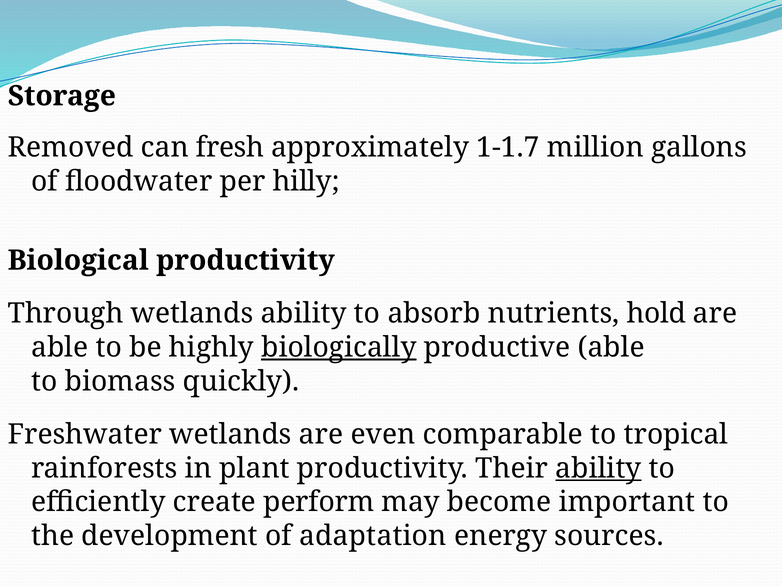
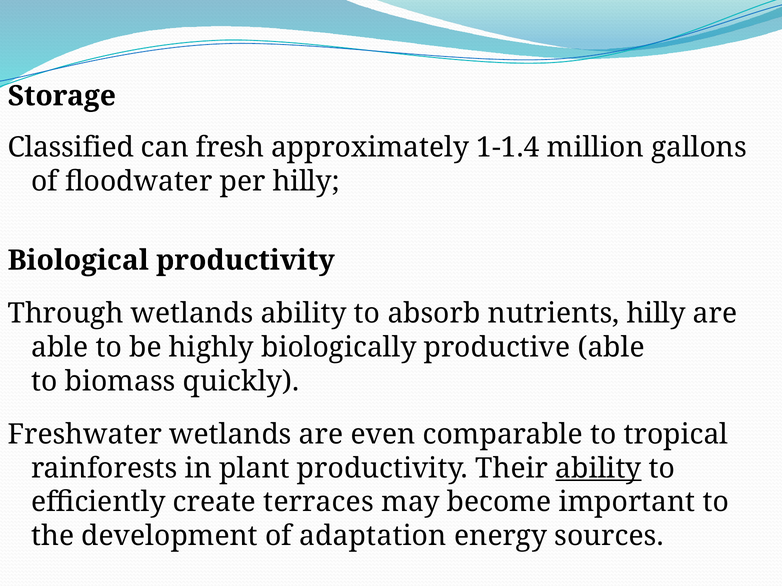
Removed: Removed -> Classified
1-1.7: 1-1.7 -> 1-1.4
nutrients hold: hold -> hilly
biologically underline: present -> none
perform: perform -> terraces
